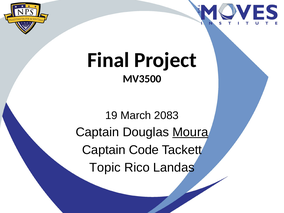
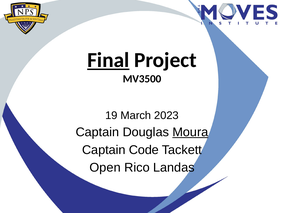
Final underline: none -> present
2083: 2083 -> 2023
Topic: Topic -> Open
